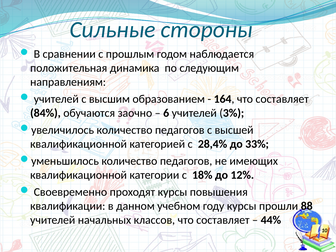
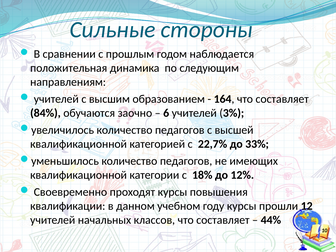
28,4%: 28,4% -> 22,7%
88: 88 -> 12
